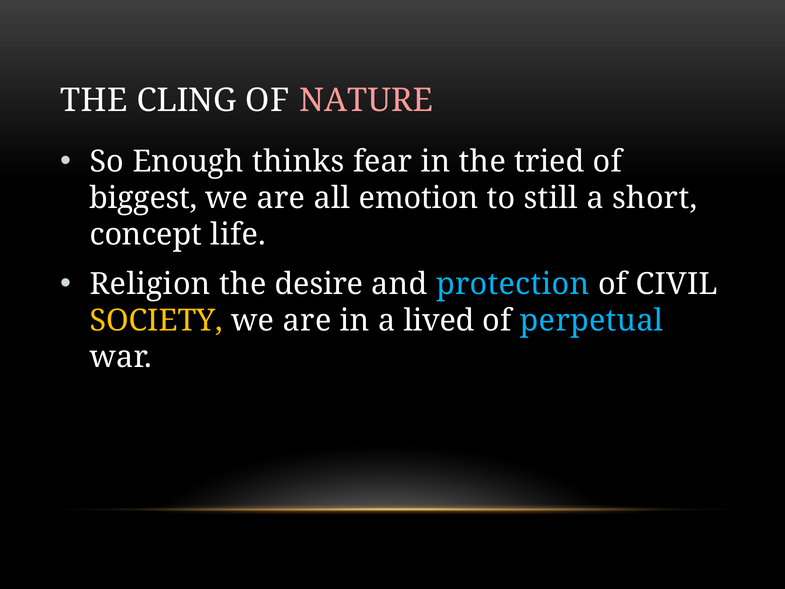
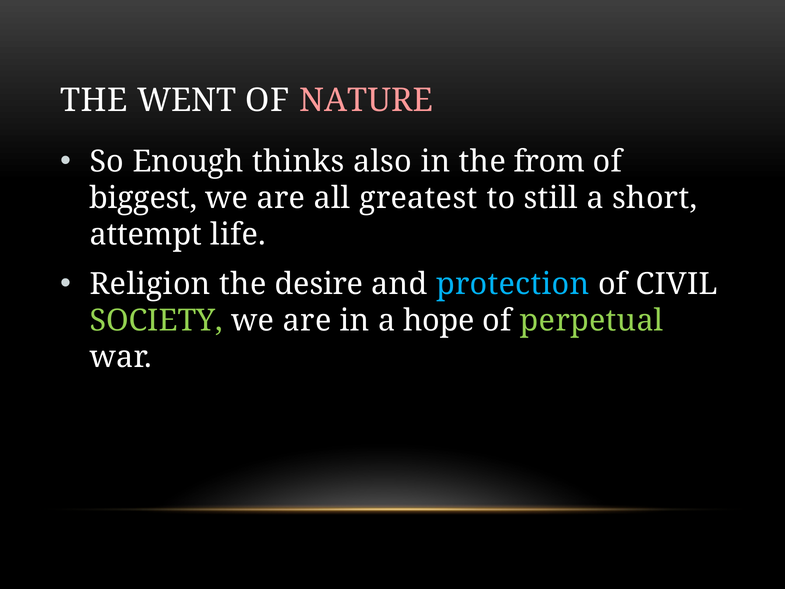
CLING: CLING -> WENT
fear: fear -> also
tried: tried -> from
emotion: emotion -> greatest
concept: concept -> attempt
SOCIETY colour: yellow -> light green
lived: lived -> hope
perpetual colour: light blue -> light green
